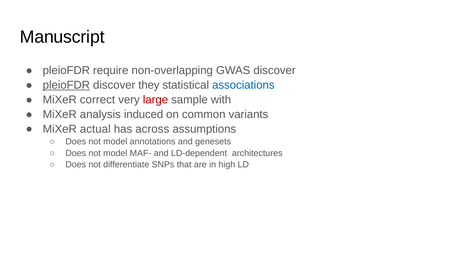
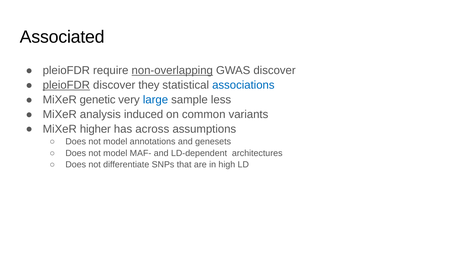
Manuscript: Manuscript -> Associated
non-overlapping underline: none -> present
correct: correct -> genetic
large colour: red -> blue
with: with -> less
actual: actual -> higher
